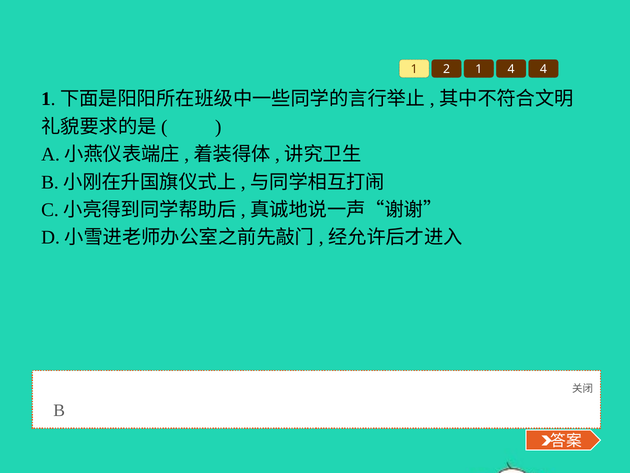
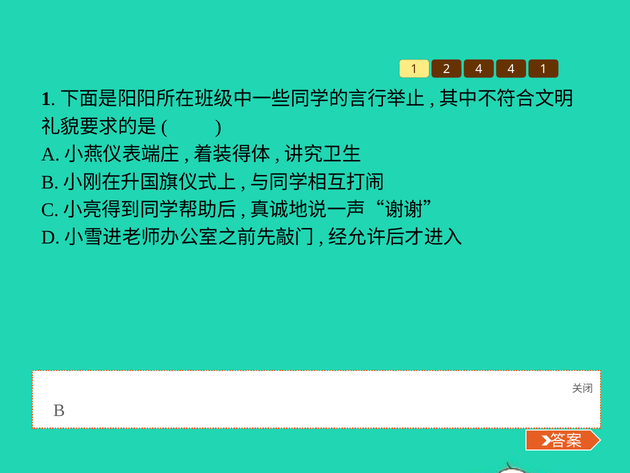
2 1: 1 -> 4
4 4: 4 -> 1
